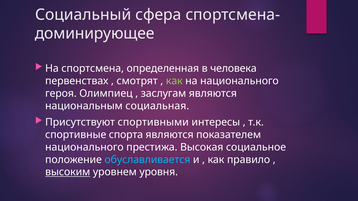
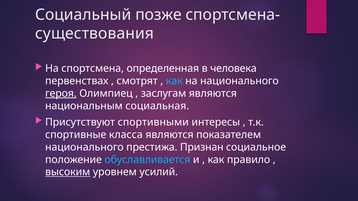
сфера: сфера -> позже
доминирующее: доминирующее -> существования
как at (174, 81) colour: light green -> light blue
героя underline: none -> present
спорта: спорта -> класса
Высокая: Высокая -> Признан
уровня: уровня -> усилий
